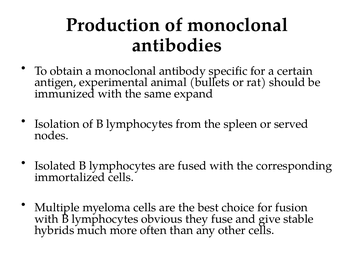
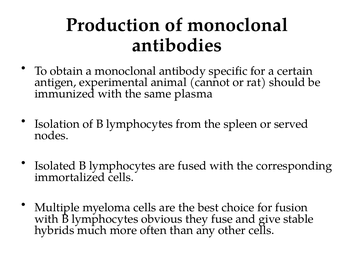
bullets: bullets -> cannot
expand: expand -> plasma
